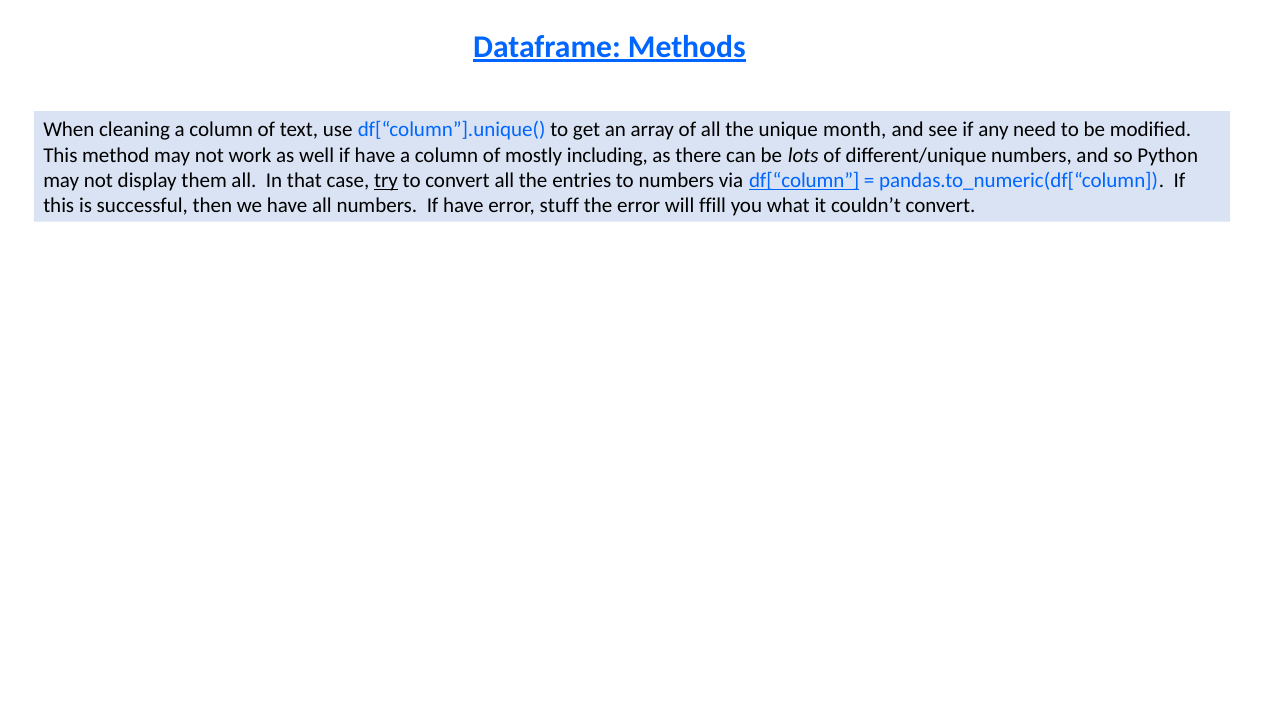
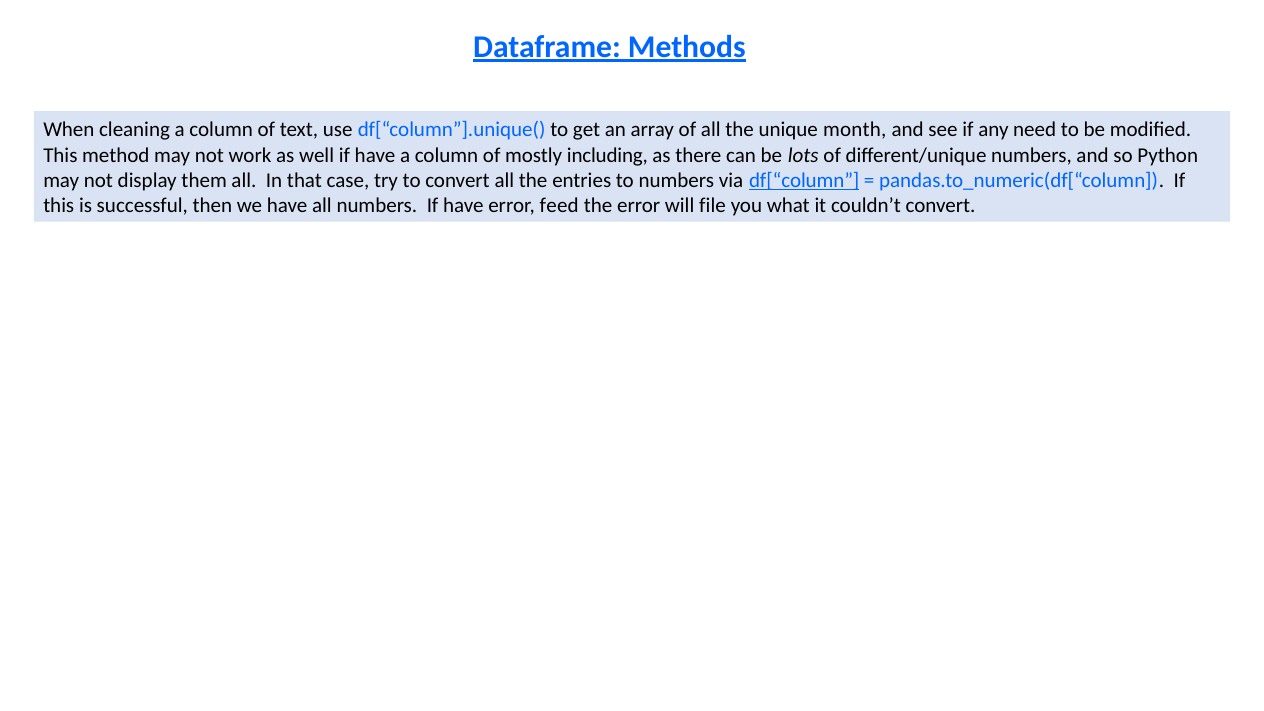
try underline: present -> none
stuff: stuff -> feed
ffill: ffill -> file
